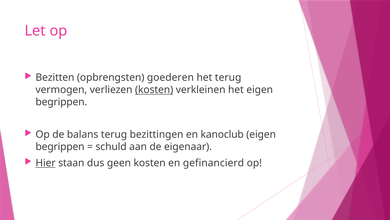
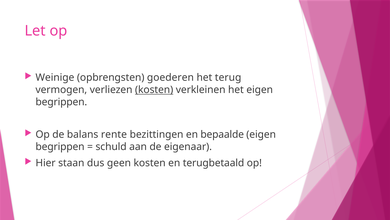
Bezitten: Bezitten -> Weinige
balans terug: terug -> rente
kanoclub: kanoclub -> bepaalde
Hier underline: present -> none
gefinancierd: gefinancierd -> terugbetaald
